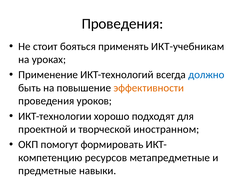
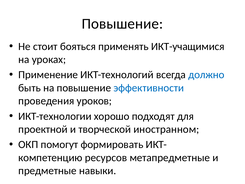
Проведения at (122, 24): Проведения -> Повышение
ИКТ-учебникам: ИКТ-учебникам -> ИКТ-учащимися
эффективности colour: orange -> blue
